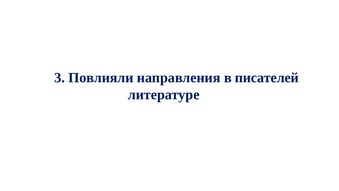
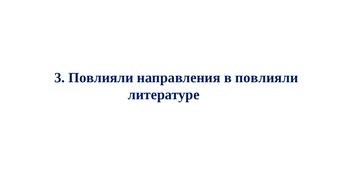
в писателей: писателей -> повлияли
